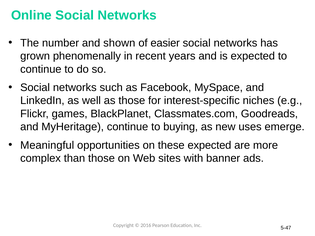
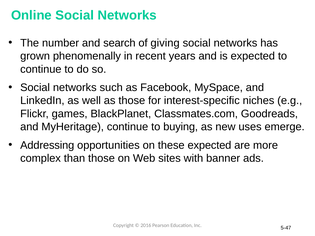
shown: shown -> search
easier: easier -> giving
Meaningful: Meaningful -> Addressing
